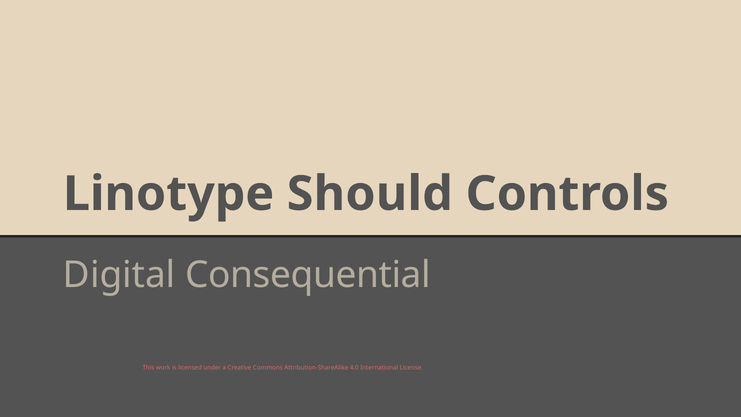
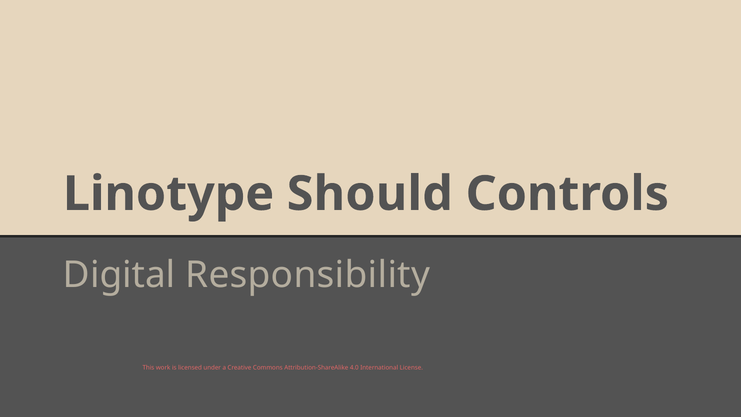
Consequential: Consequential -> Responsibility
